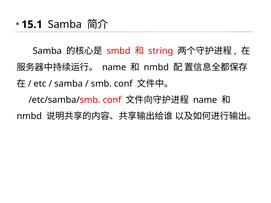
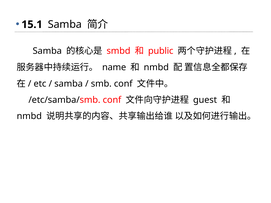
string: string -> public
name at (205, 100): name -> guest
